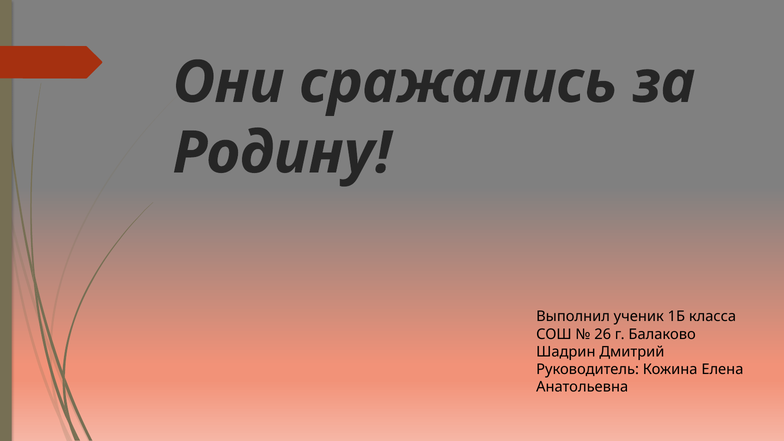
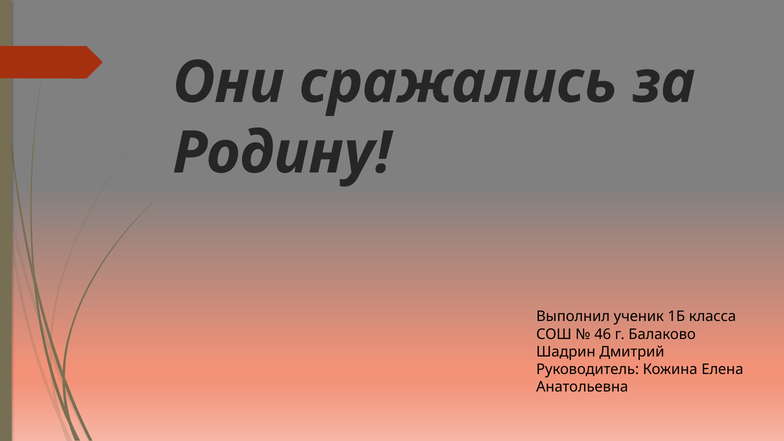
26: 26 -> 46
